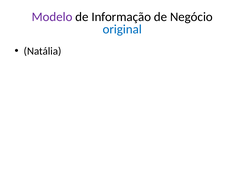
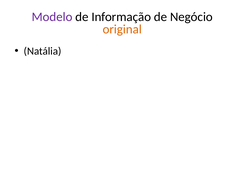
original colour: blue -> orange
